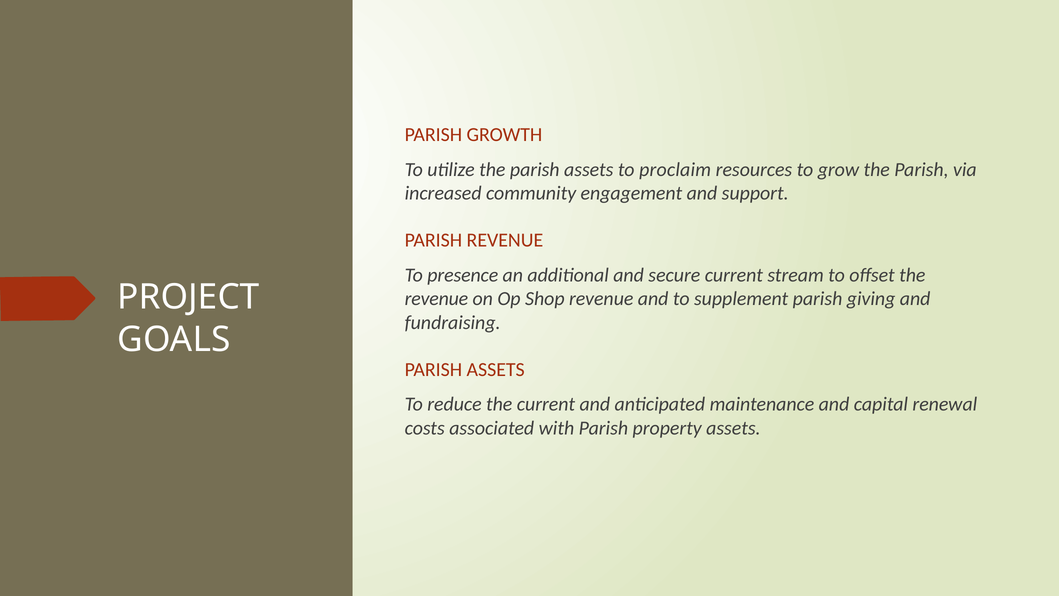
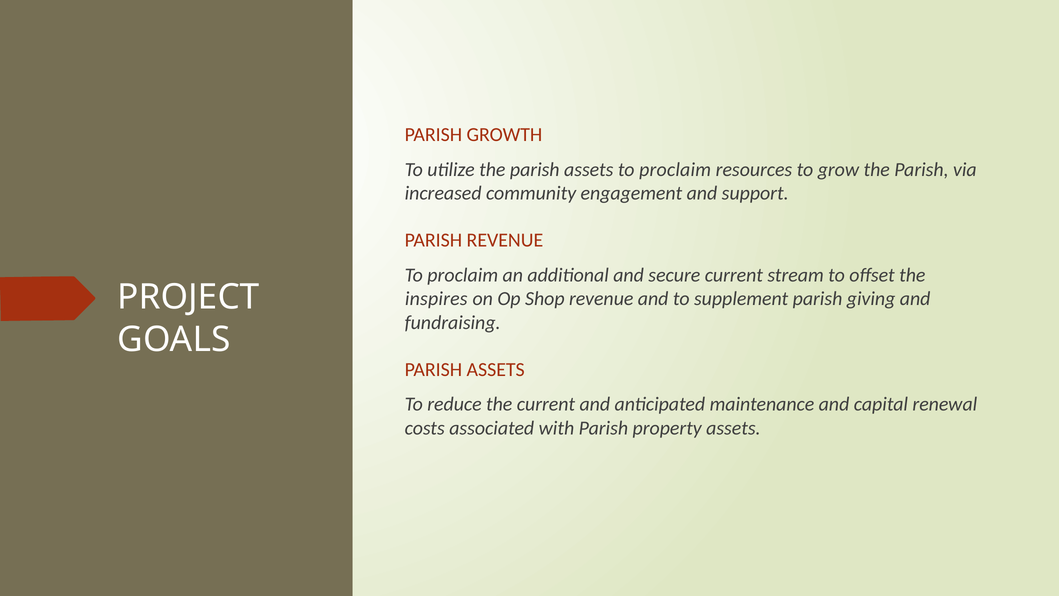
presence at (463, 275): presence -> proclaim
revenue at (436, 299): revenue -> inspires
